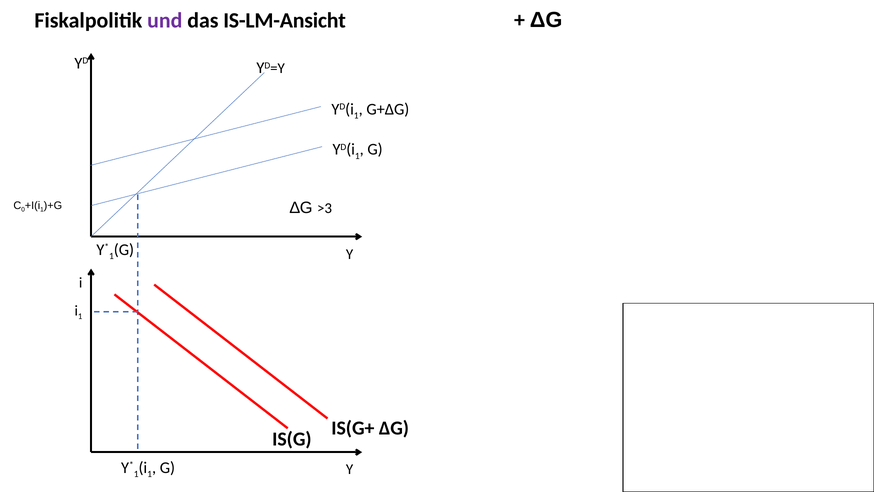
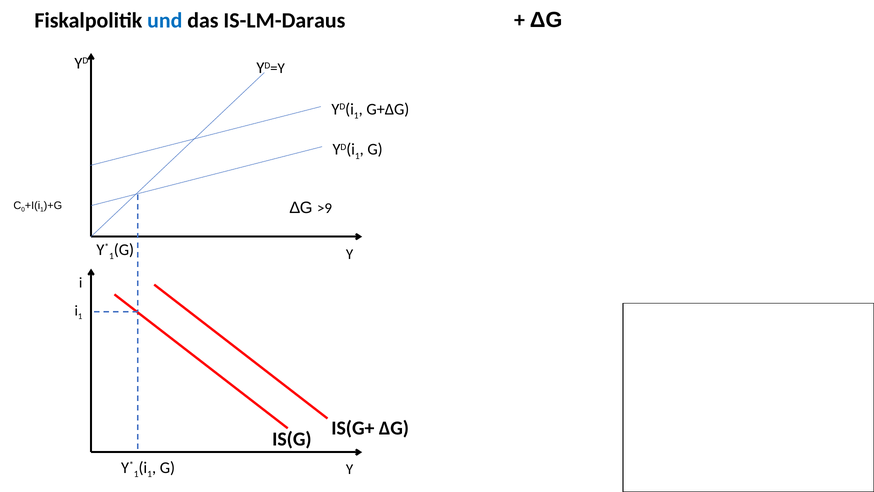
und colour: purple -> blue
IS-LM-Ansicht: IS-LM-Ansicht -> IS-LM-Daraus
>3: >3 -> >9
